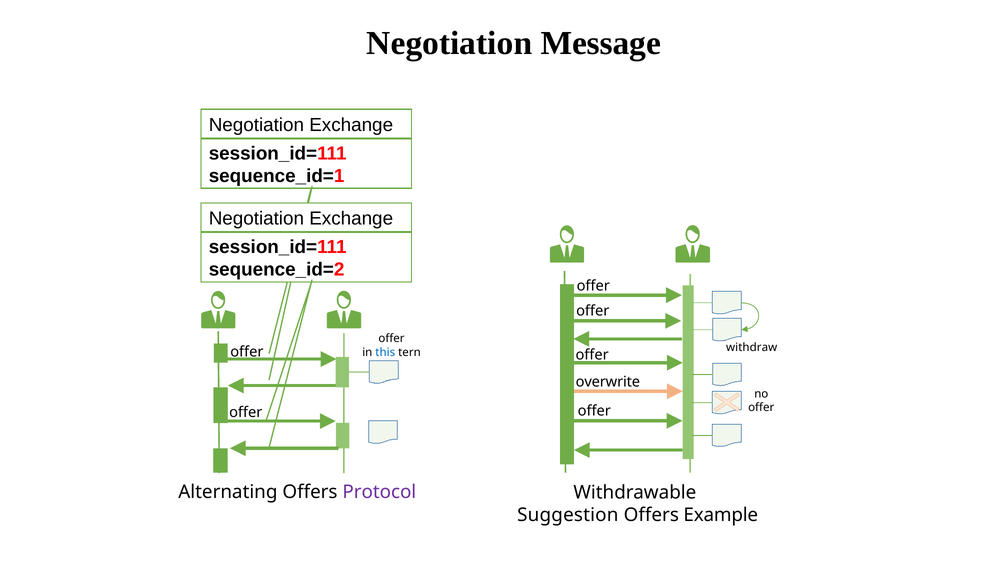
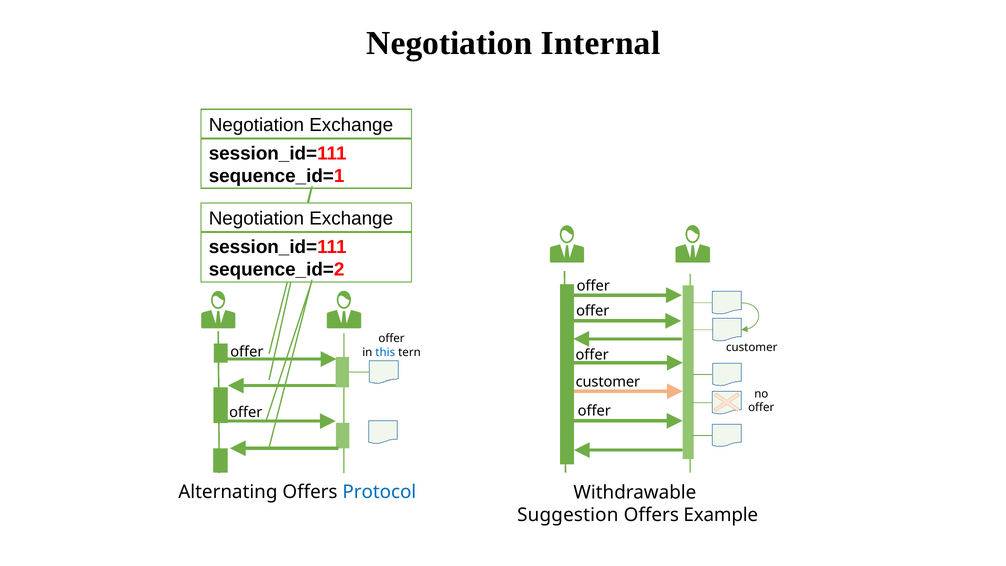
Message: Message -> Internal
withdraw at (752, 347): withdraw -> customer
overwrite at (608, 382): overwrite -> customer
Protocol colour: purple -> blue
